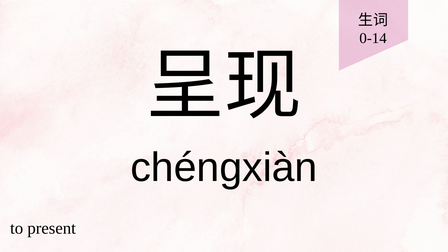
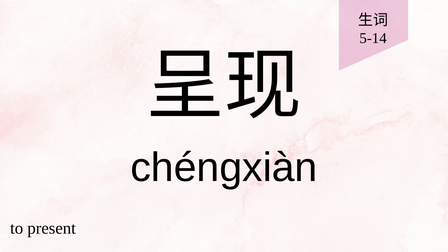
0-14: 0-14 -> 5-14
